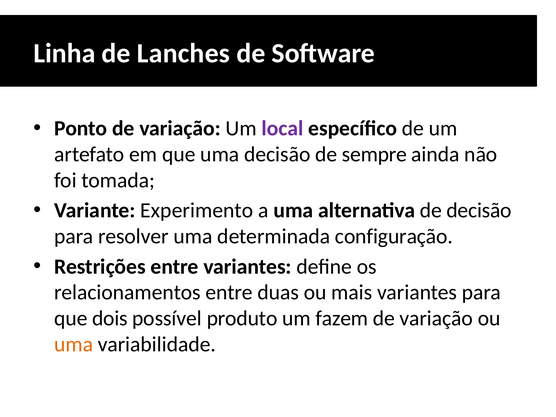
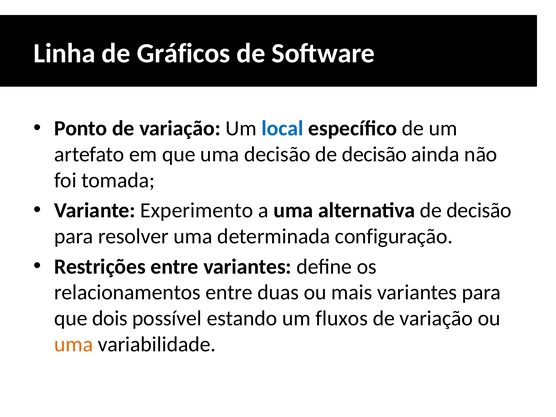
Lanches: Lanches -> Gráficos
local colour: purple -> blue
decisão de sempre: sempre -> decisão
produto: produto -> estando
fazem: fazem -> fluxos
